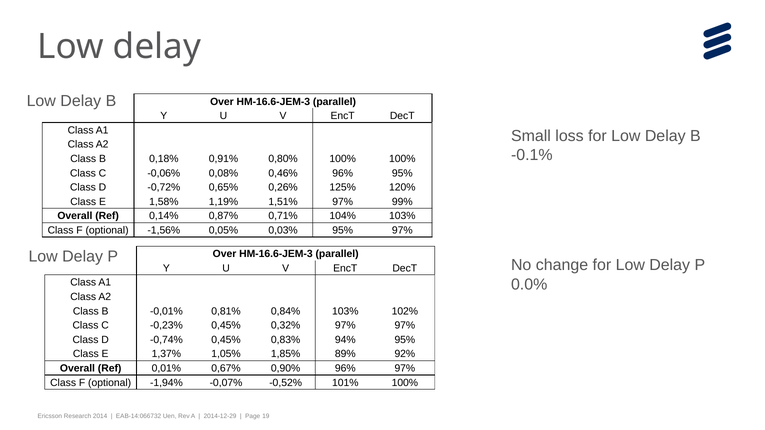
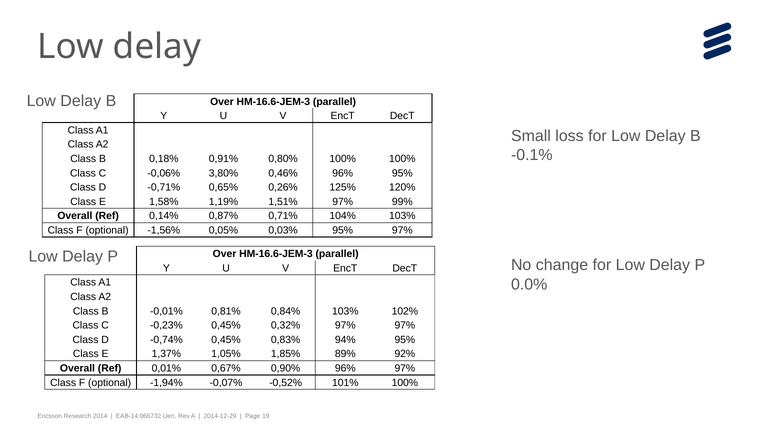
0,08%: 0,08% -> 3,80%
-0,72%: -0,72% -> -0,71%
